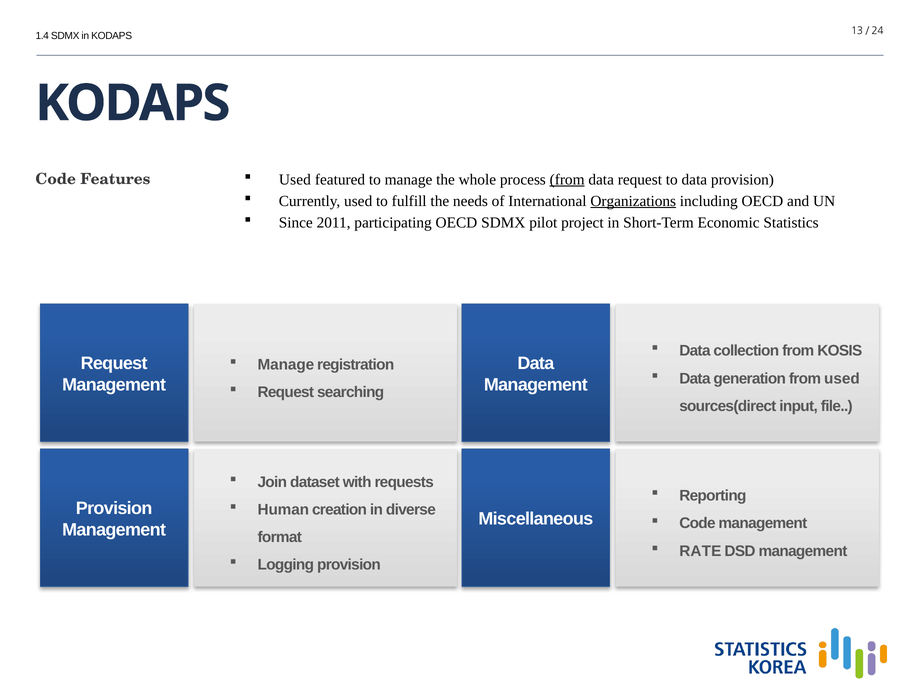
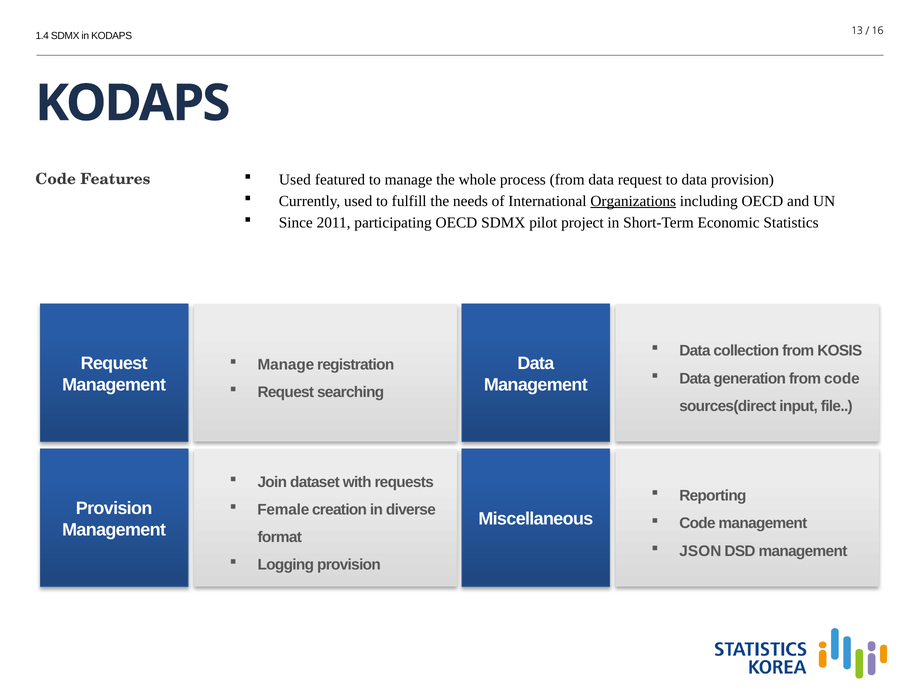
24: 24 -> 16
from at (567, 179) underline: present -> none
from used: used -> code
Human: Human -> Female
RATE: RATE -> JSON
